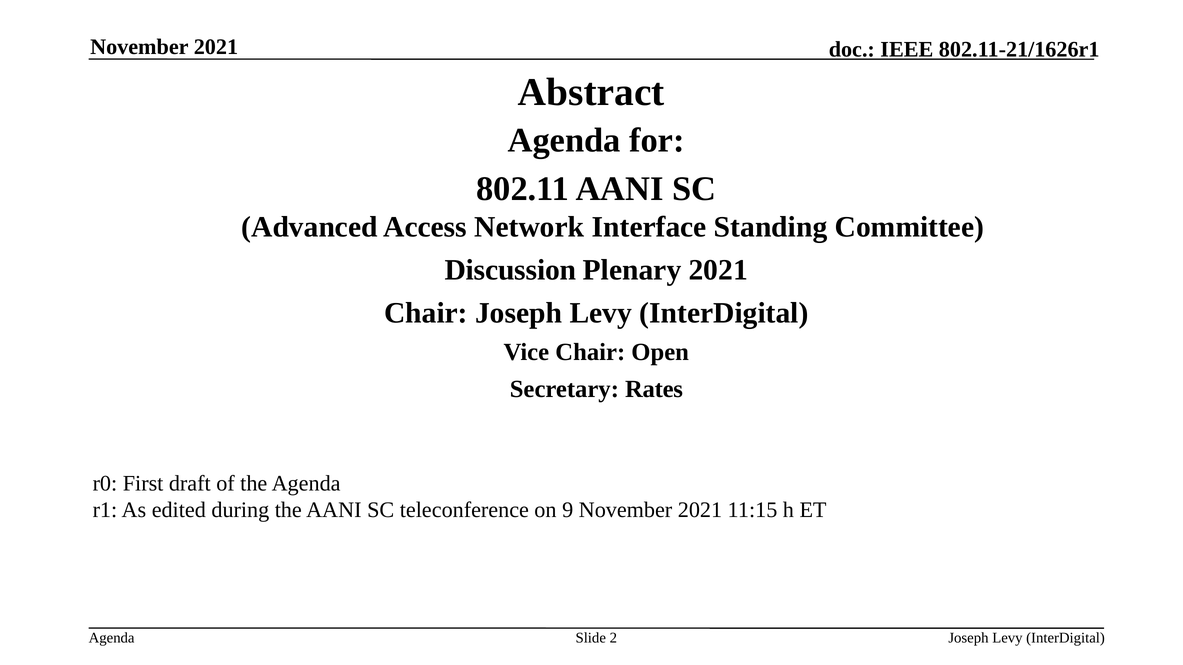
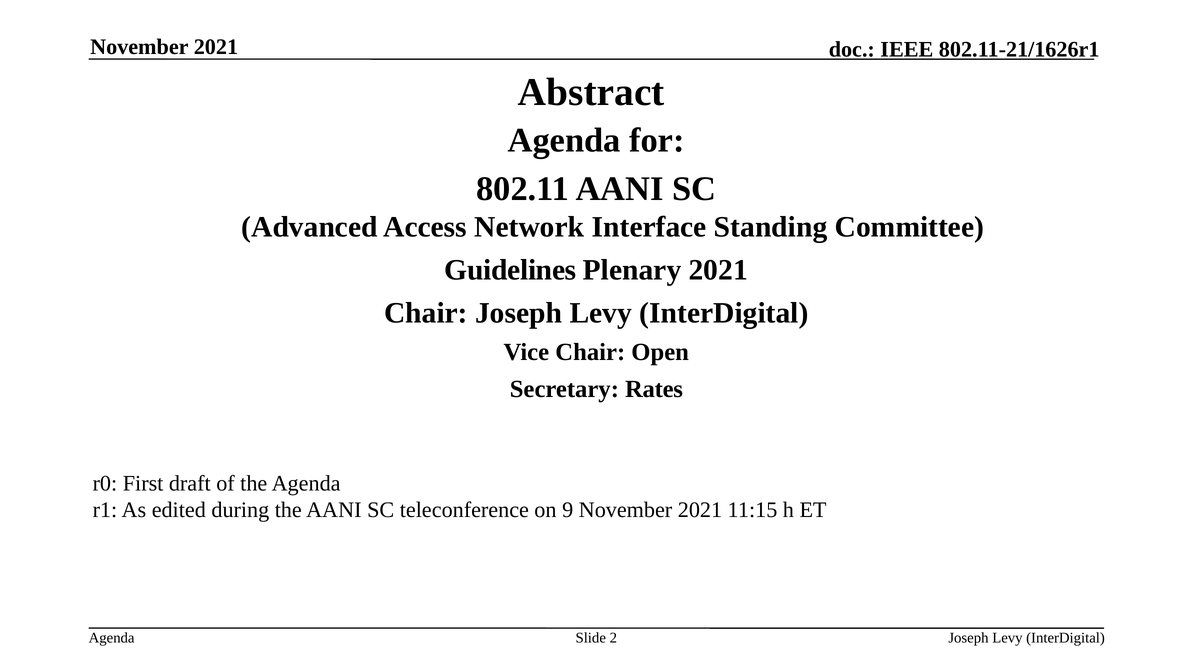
Discussion: Discussion -> Guidelines
